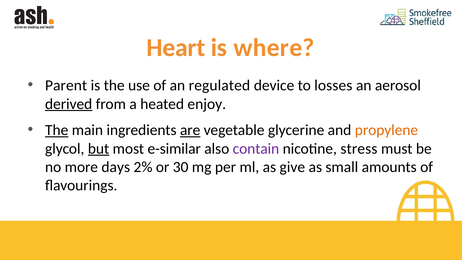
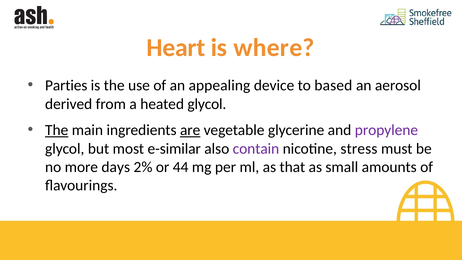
Parent: Parent -> Parties
regulated: regulated -> appealing
losses: losses -> based
derived underline: present -> none
heated enjoy: enjoy -> glycol
propylene colour: orange -> purple
but underline: present -> none
30: 30 -> 44
give: give -> that
